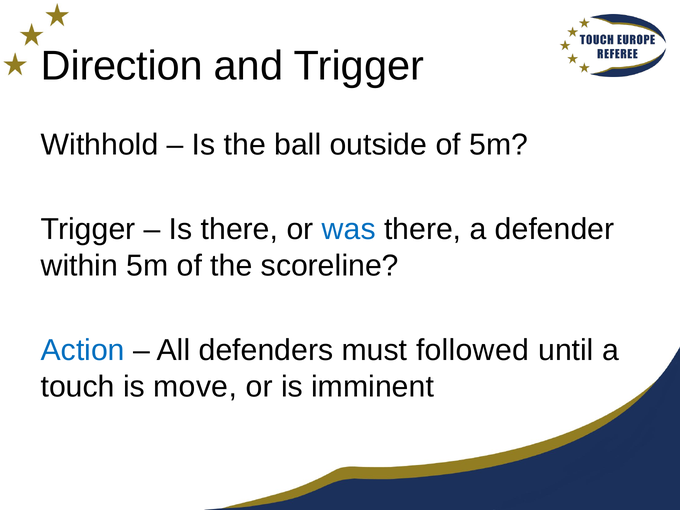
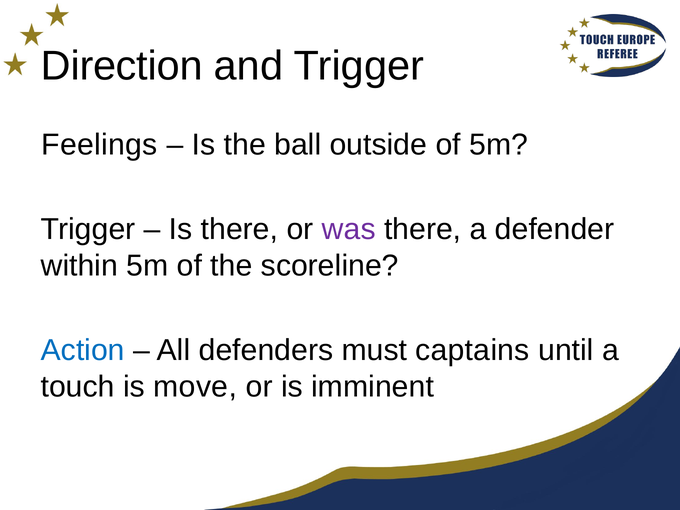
Withhold: Withhold -> Feelings
was colour: blue -> purple
followed: followed -> captains
